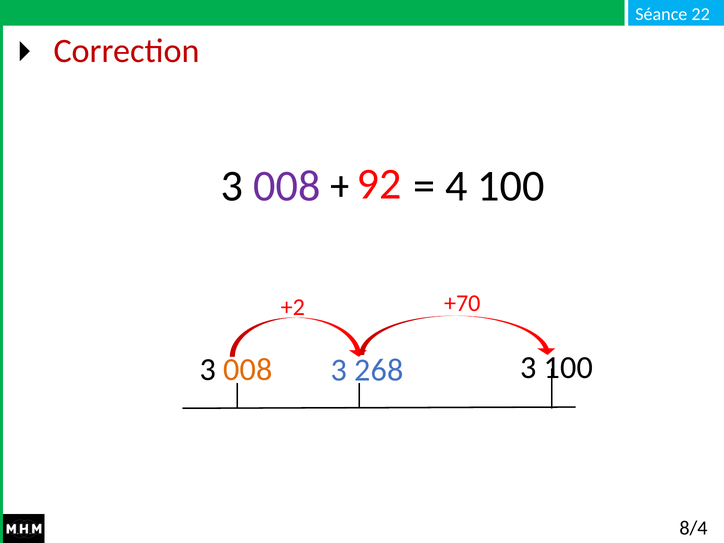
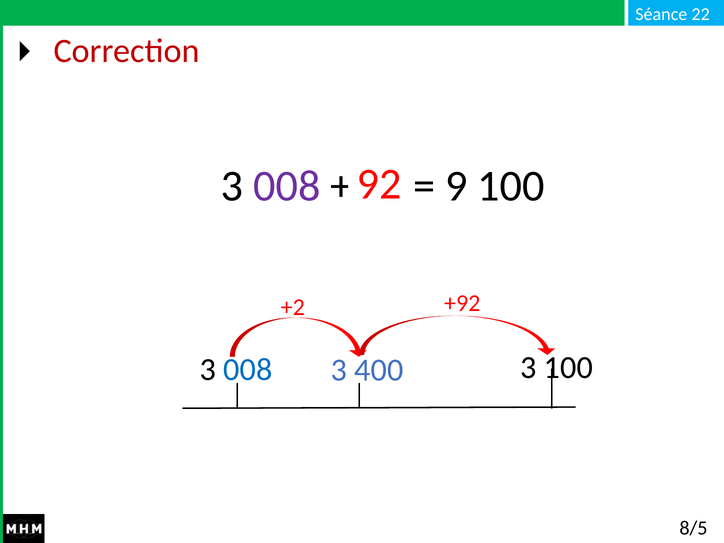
4: 4 -> 9
+70: +70 -> +92
008 at (248, 370) colour: orange -> blue
268: 268 -> 400
8/4: 8/4 -> 8/5
